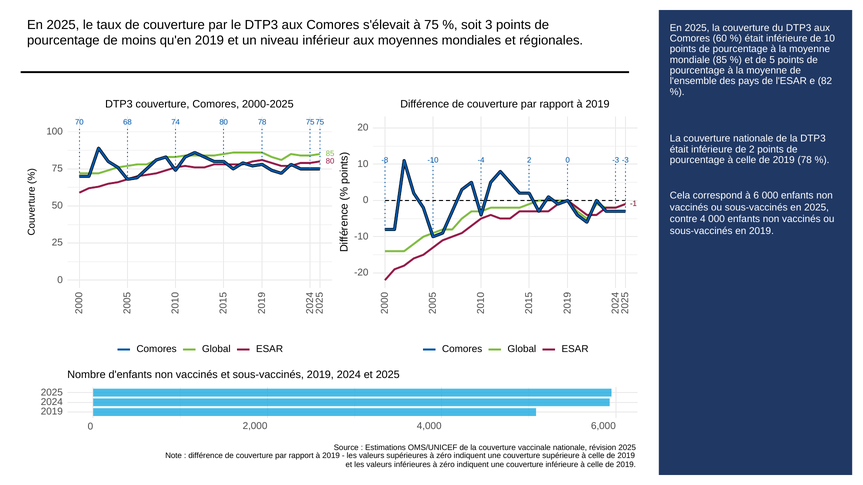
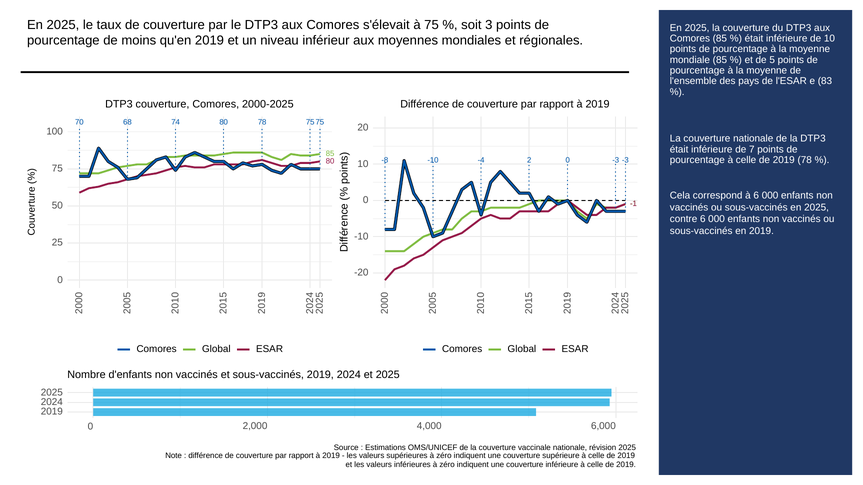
Comores 60: 60 -> 85
82: 82 -> 83
de 2: 2 -> 7
contre 4: 4 -> 6
